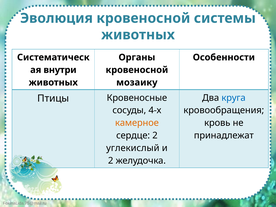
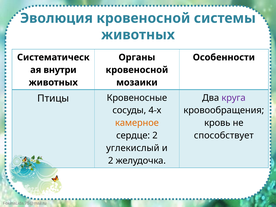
мозаику: мозаику -> мозаики
круга colour: blue -> purple
принадлежат: принадлежат -> способствует
